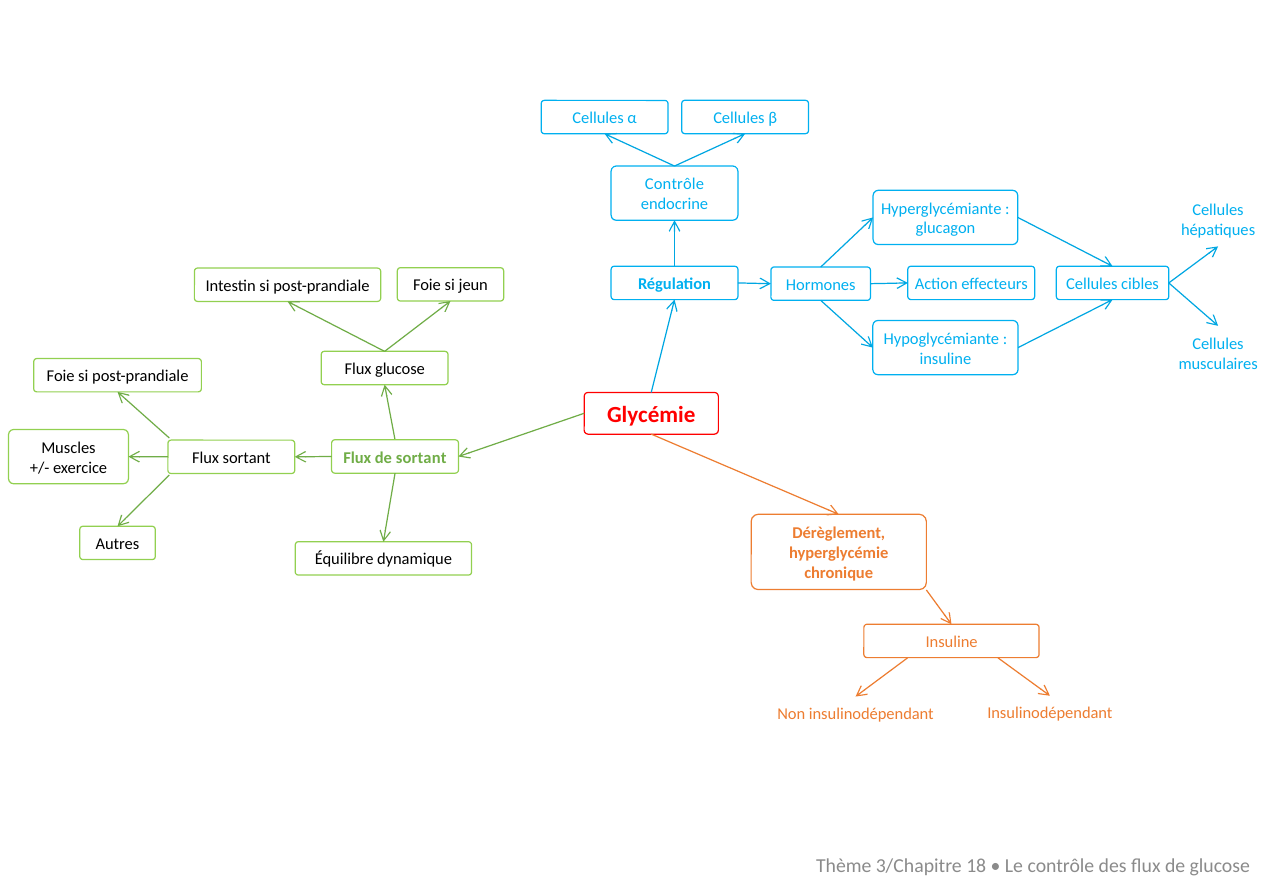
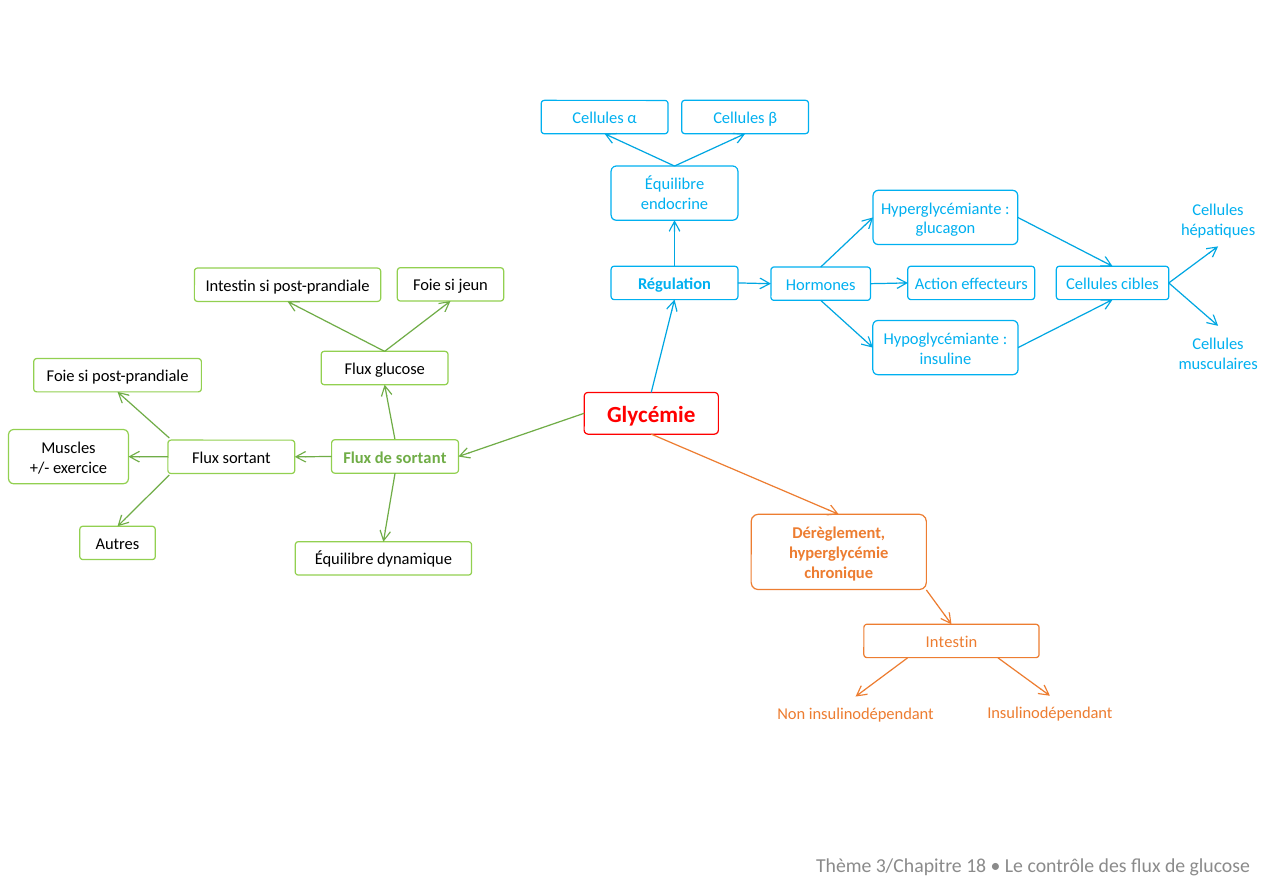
Contrôle at (675, 184): Contrôle -> Équilibre
Insuline at (952, 642): Insuline -> Intestin
